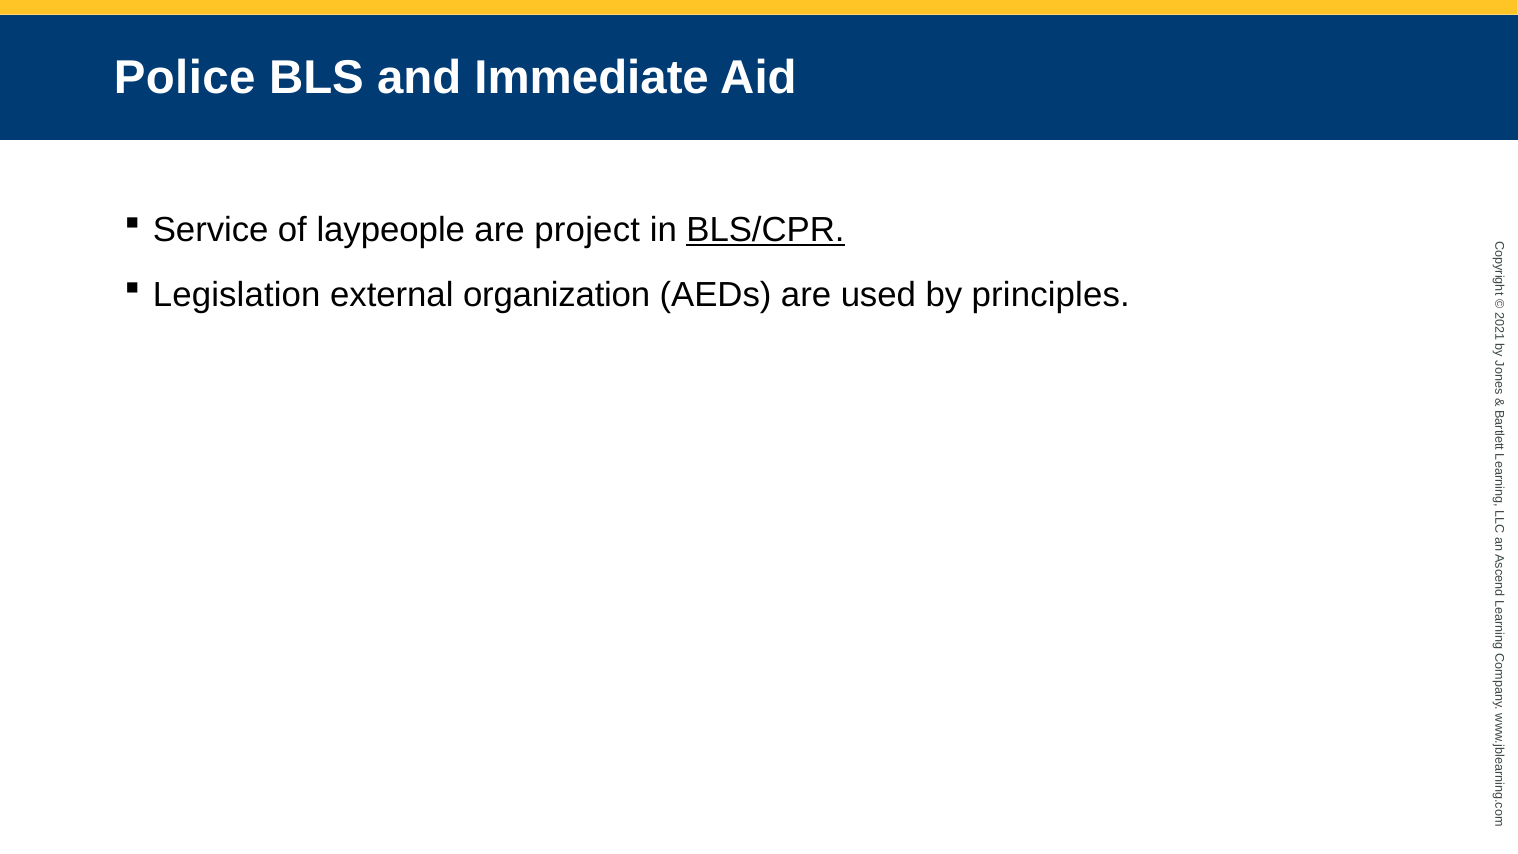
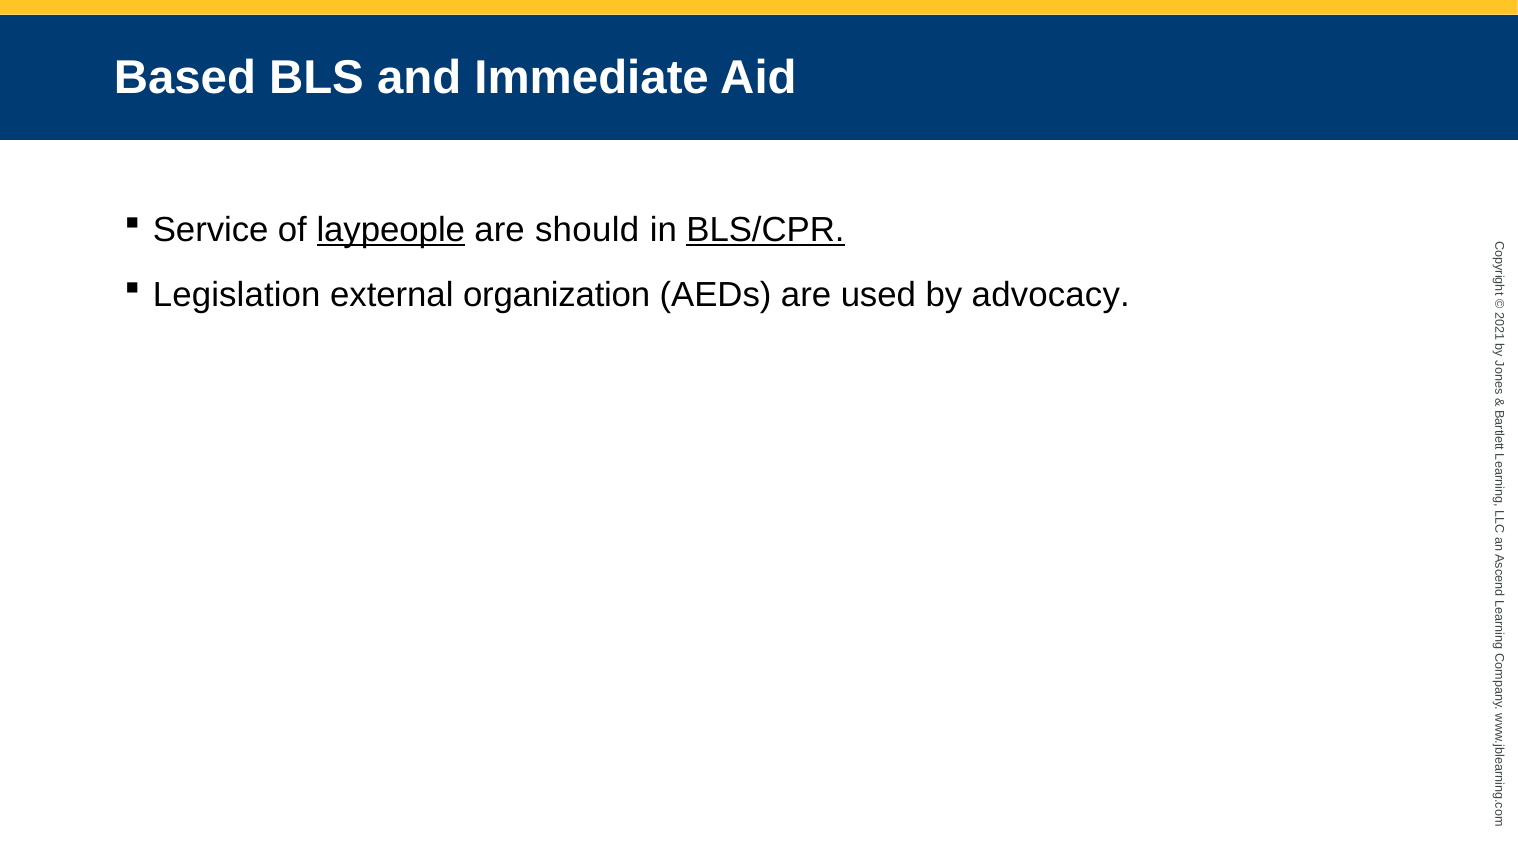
Police: Police -> Based
laypeople underline: none -> present
project: project -> should
principles: principles -> advocacy
